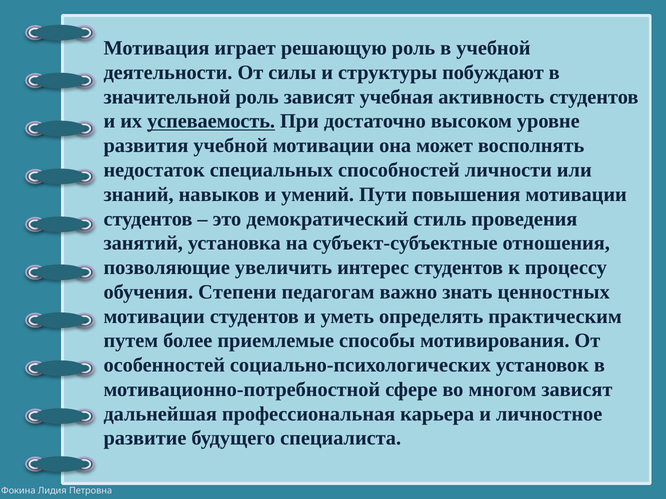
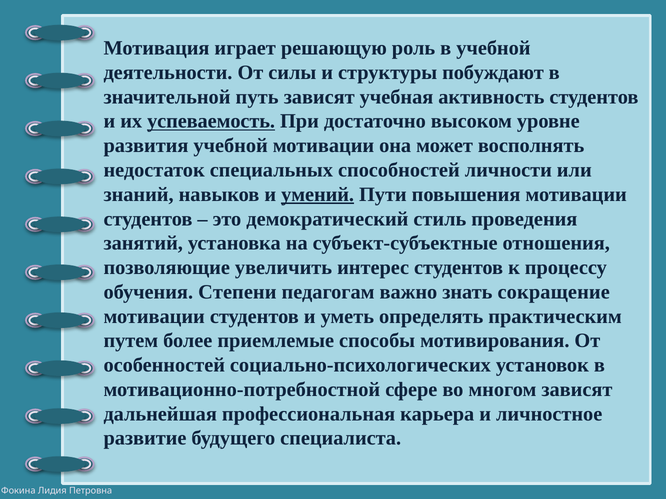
значительной роль: роль -> путь
умений underline: none -> present
ценностных: ценностных -> сокращение
